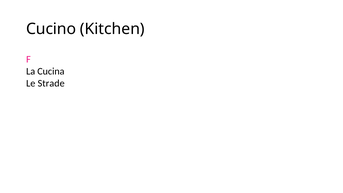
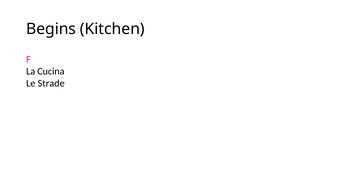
Cucino: Cucino -> Begins
